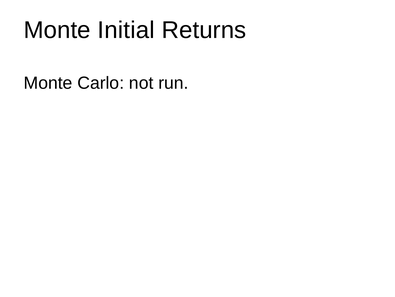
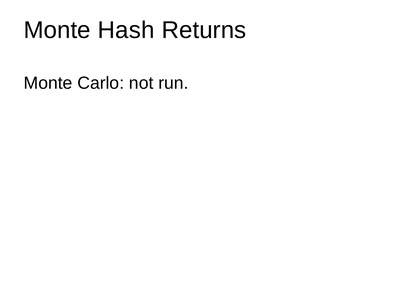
Initial: Initial -> Hash
